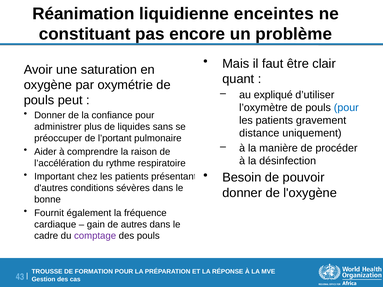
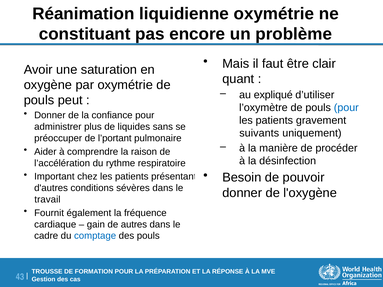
liquidienne enceintes: enceintes -> oxymétrie
distance: distance -> suivants
bonne: bonne -> travail
comptage colour: purple -> blue
